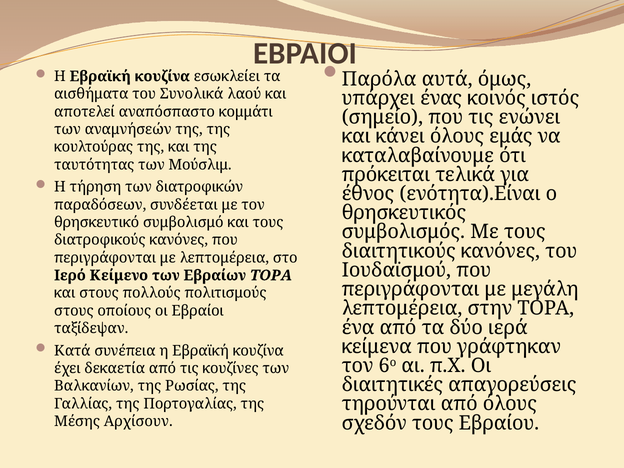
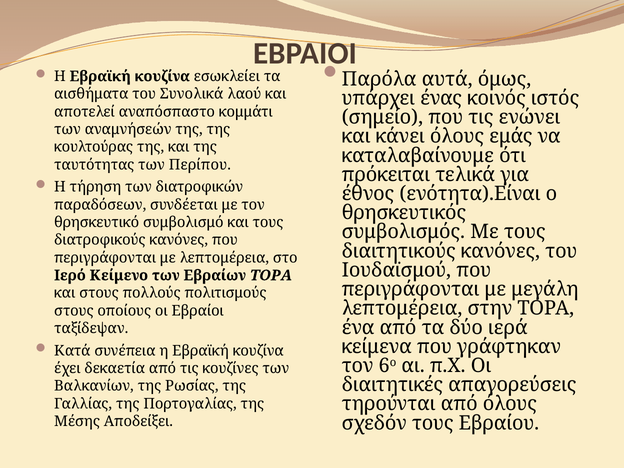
Μούσλιμ: Μούσλιμ -> Περίπου
Αρχίσουν: Αρχίσουν -> Αποδείξει
